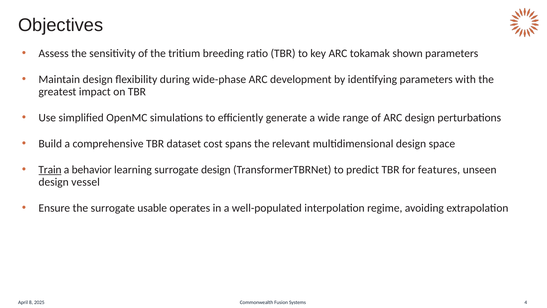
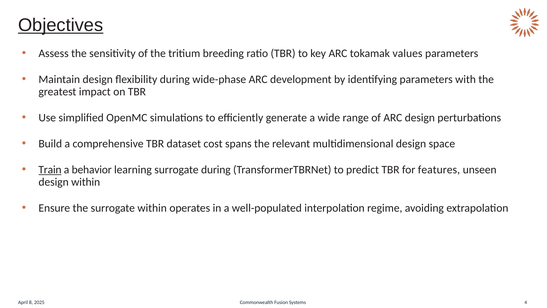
Objectives underline: none -> present
shown: shown -> values
surrogate design: design -> during
design vessel: vessel -> within
surrogate usable: usable -> within
